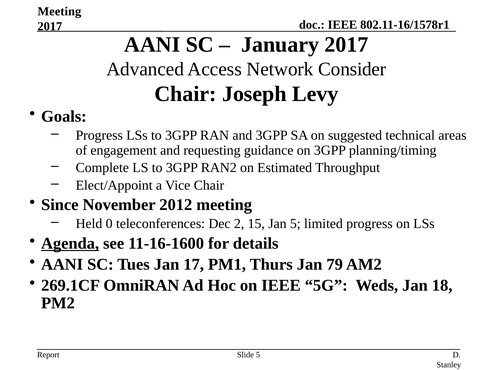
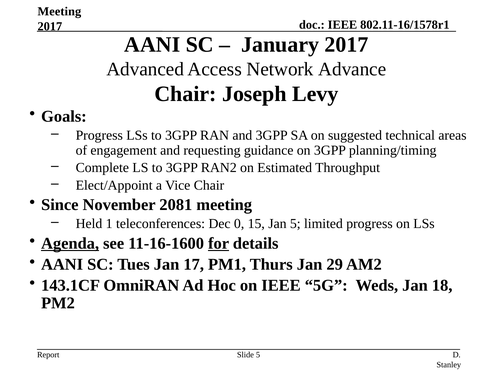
Consider: Consider -> Advance
2012: 2012 -> 2081
0: 0 -> 1
2: 2 -> 0
for underline: none -> present
79: 79 -> 29
269.1CF: 269.1CF -> 143.1CF
